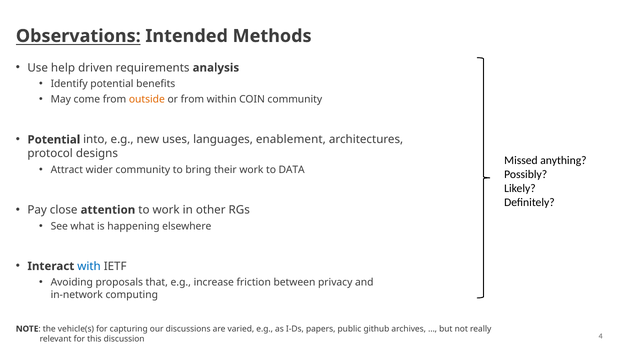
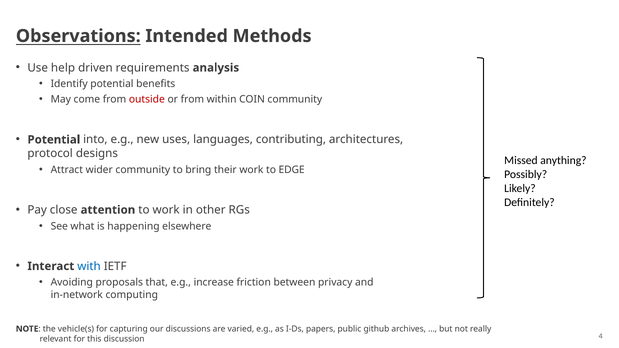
outside colour: orange -> red
enablement: enablement -> contributing
DATA: DATA -> EDGE
